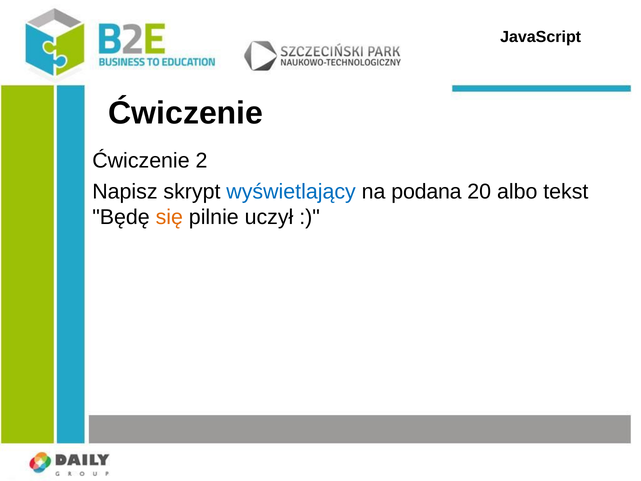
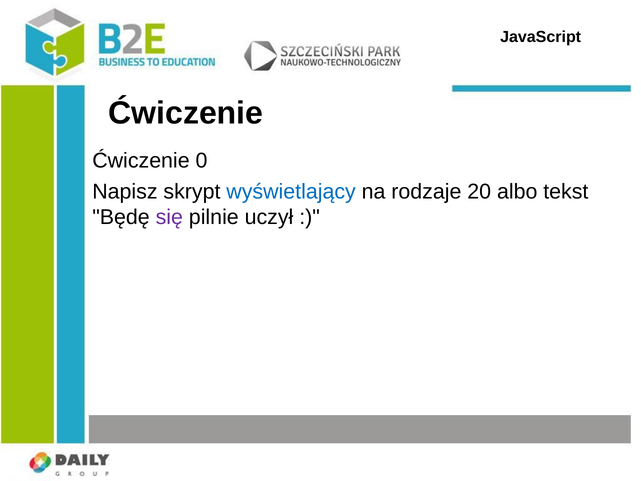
2: 2 -> 0
podana: podana -> rodzaje
się colour: orange -> purple
